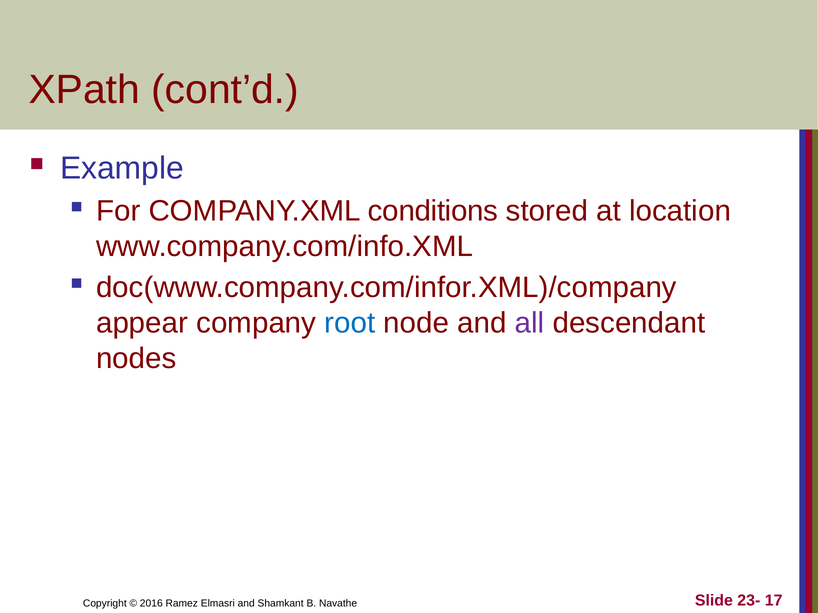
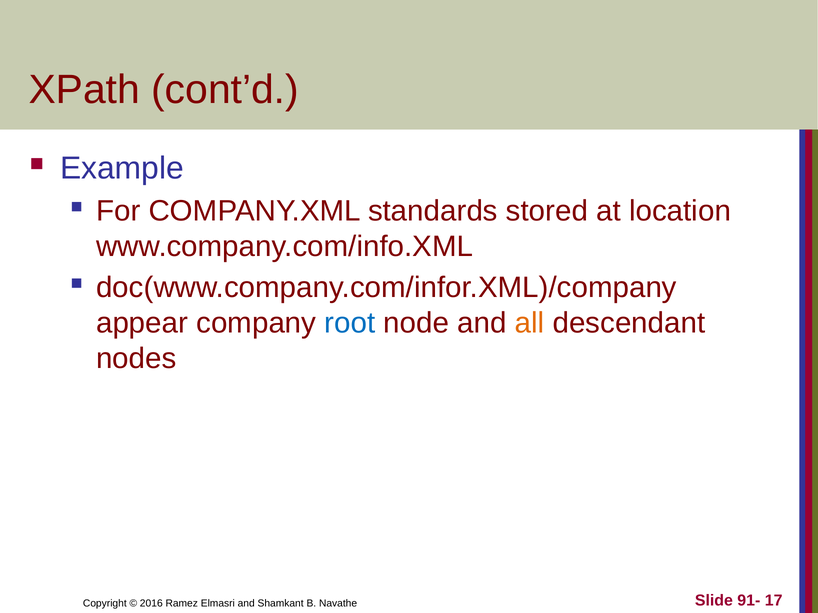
conditions: conditions -> standards
all colour: purple -> orange
23-: 23- -> 91-
